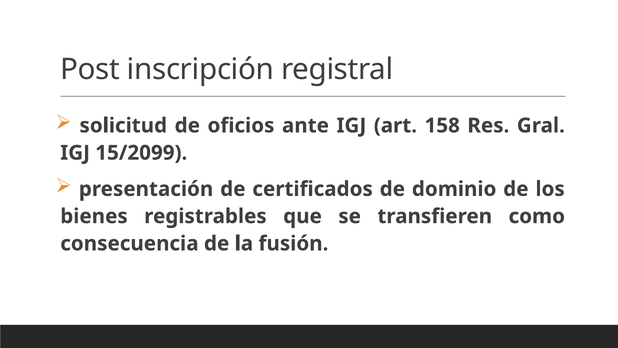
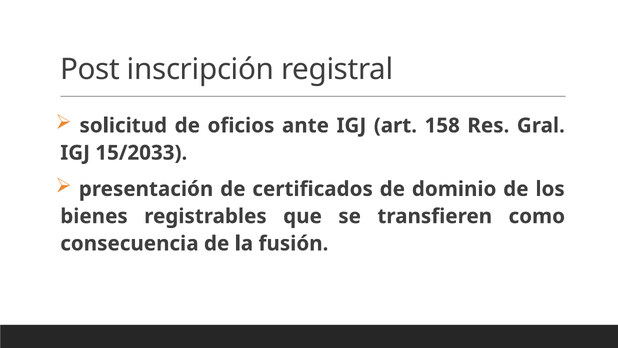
15/2099: 15/2099 -> 15/2033
